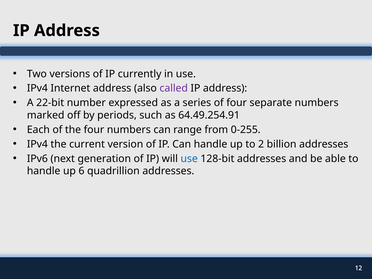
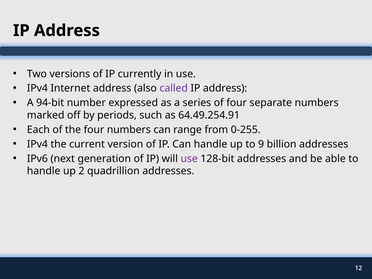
22-bit: 22-bit -> 94-bit
2: 2 -> 9
use at (189, 159) colour: blue -> purple
6: 6 -> 2
